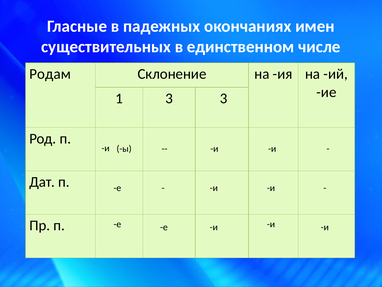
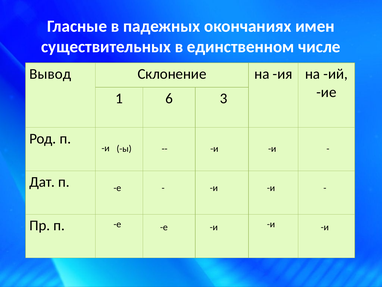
Родам: Родам -> Вывод
1 3: 3 -> 6
